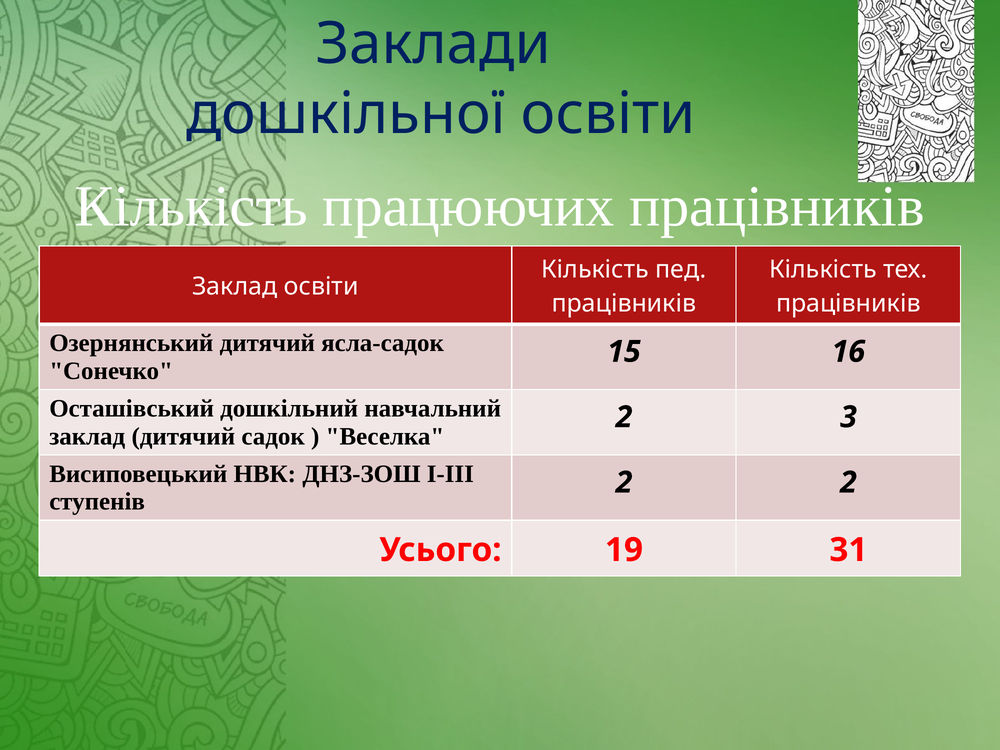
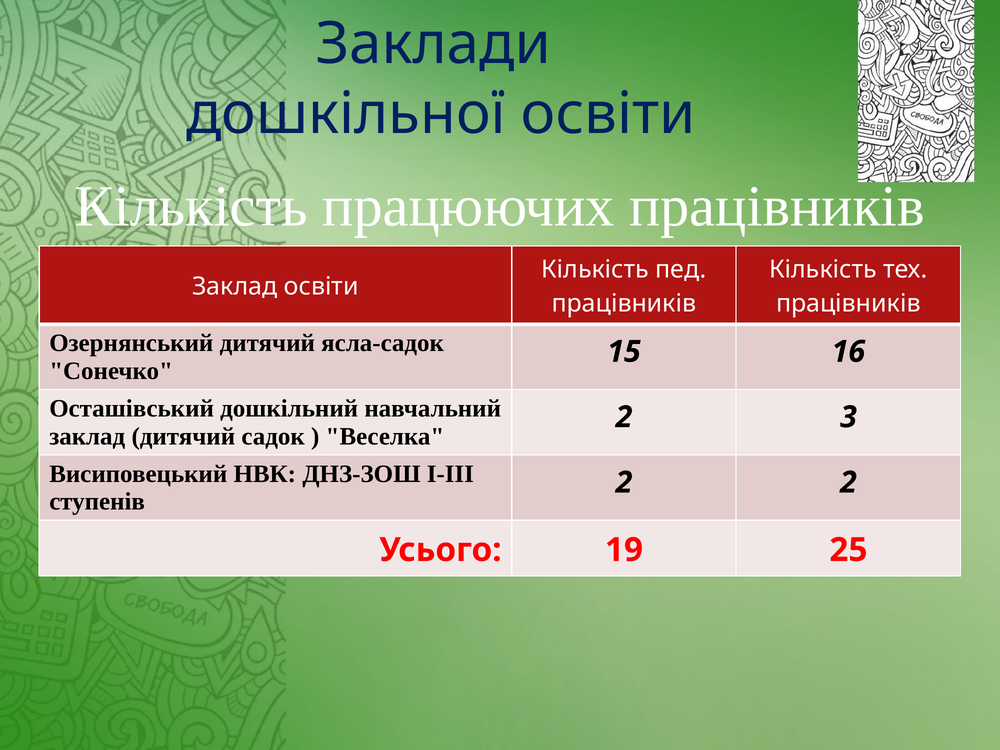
31: 31 -> 25
